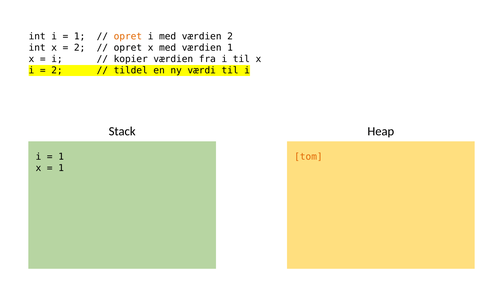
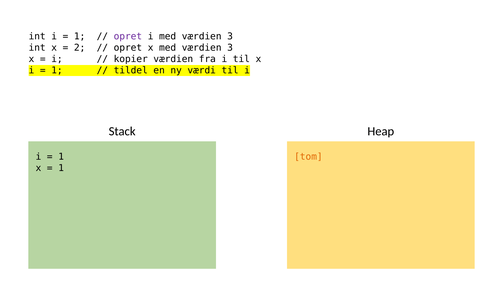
opret at (128, 37) colour: orange -> purple
i med værdien 2: 2 -> 3
x med værdien 1: 1 -> 3
2 at (57, 70): 2 -> 1
